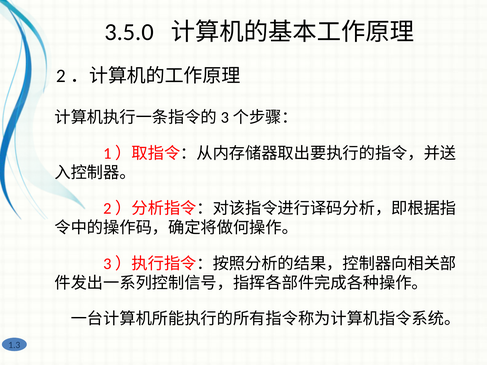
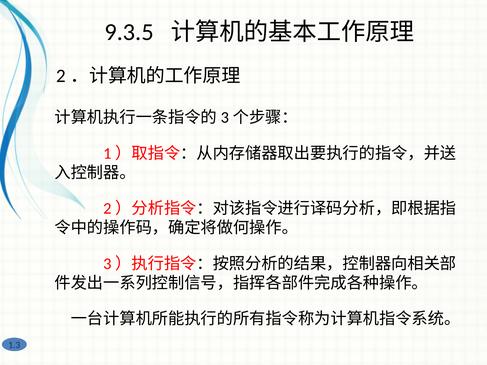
3.5.0: 3.5.0 -> 9.3.5
